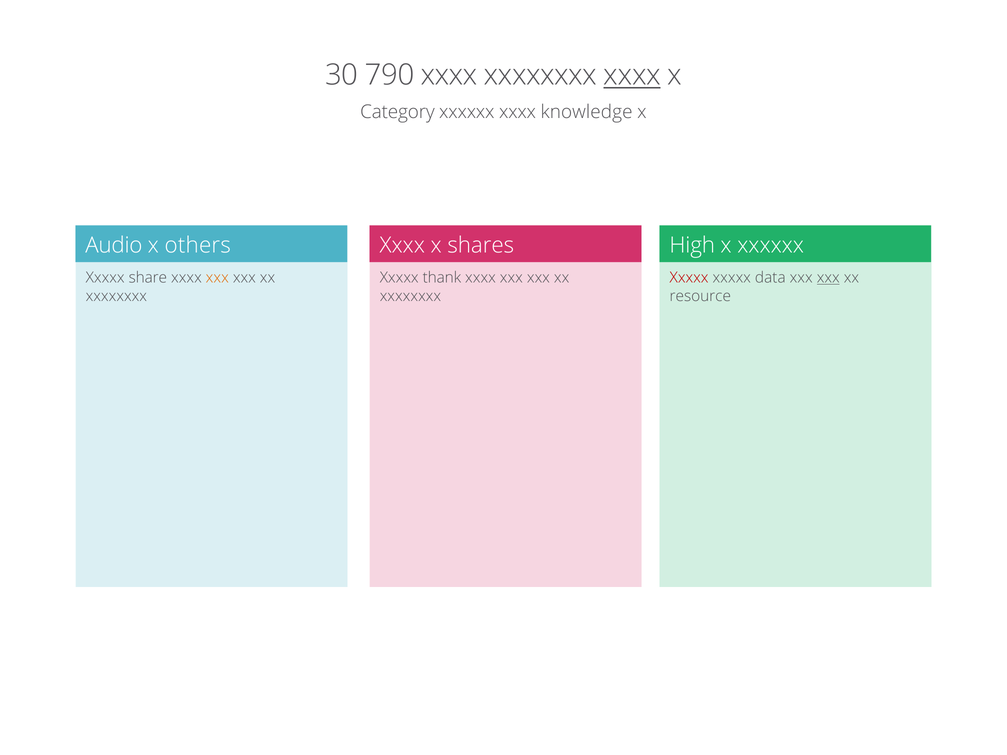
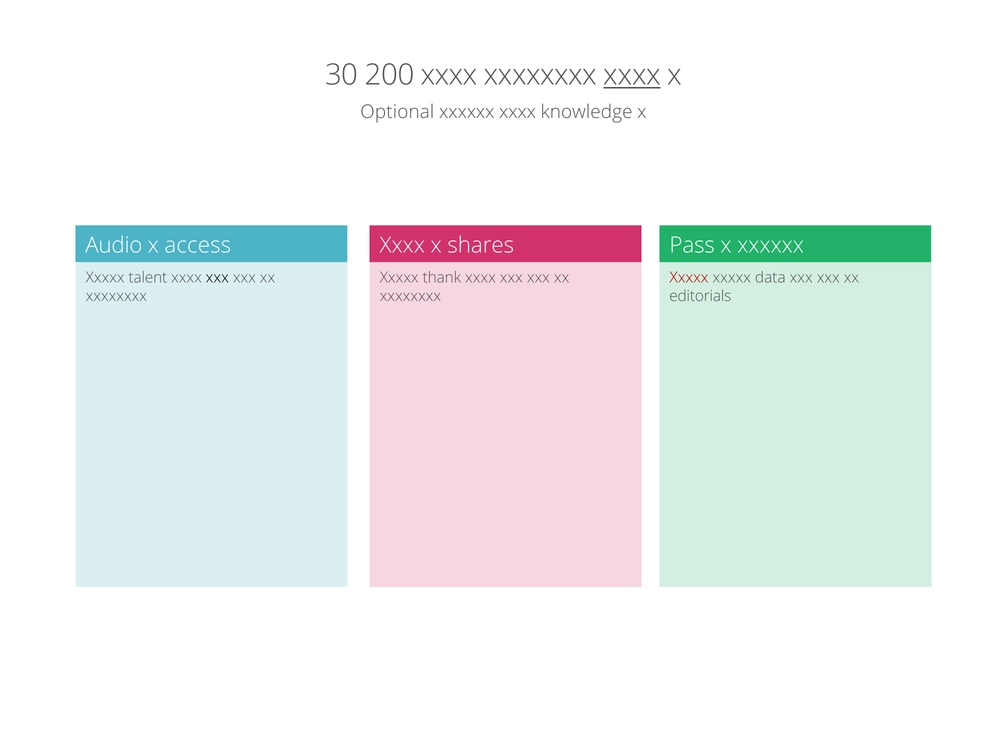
790: 790 -> 200
Category: Category -> Optional
others: others -> access
High: High -> Pass
share: share -> talent
xxx at (217, 278) colour: orange -> black
xxx at (828, 278) underline: present -> none
resource: resource -> editorials
